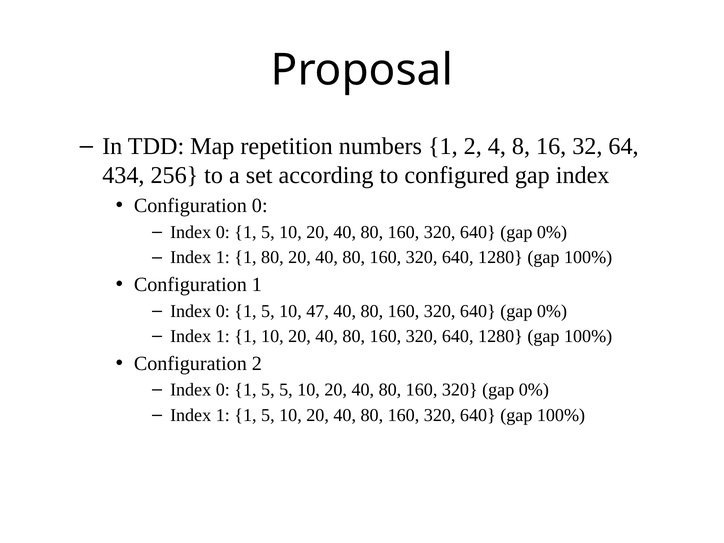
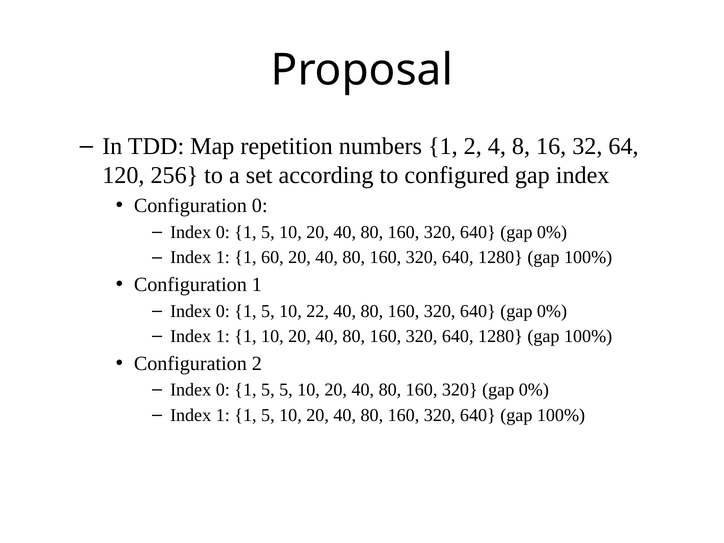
434: 434 -> 120
1 80: 80 -> 60
47: 47 -> 22
